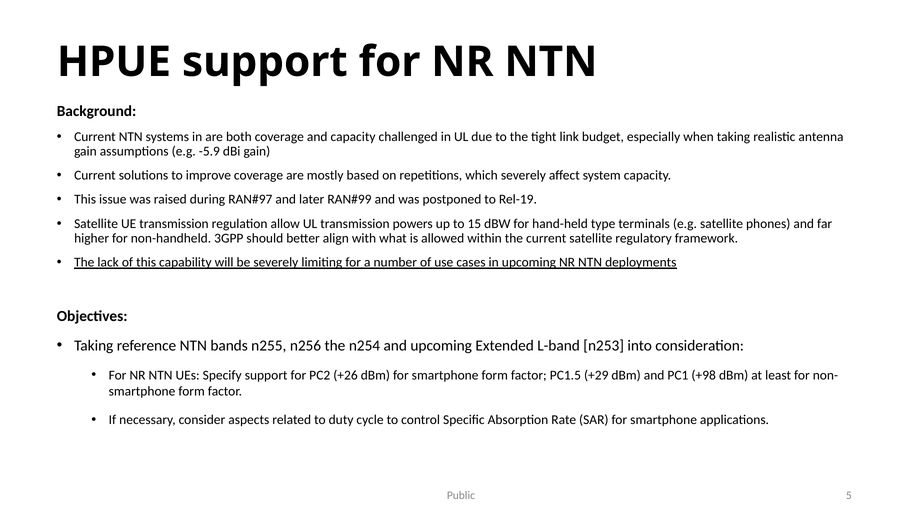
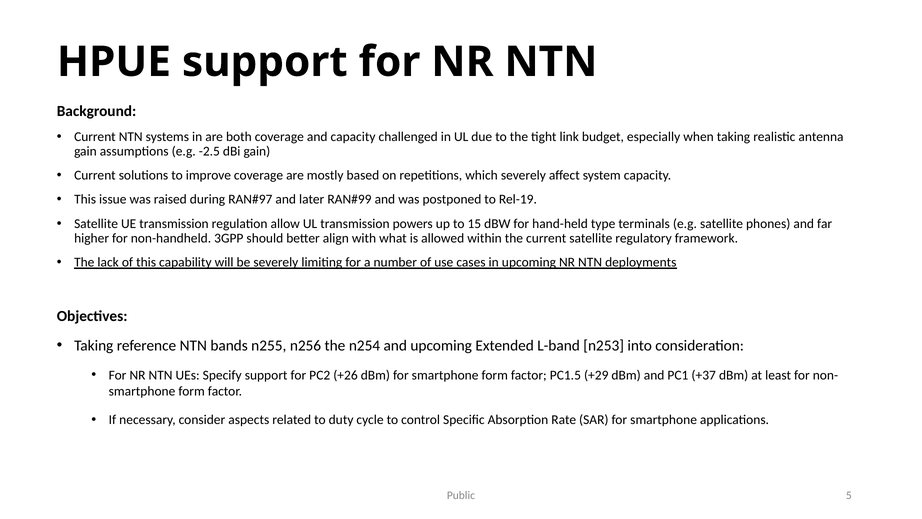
-5.9: -5.9 -> -2.5
+98: +98 -> +37
